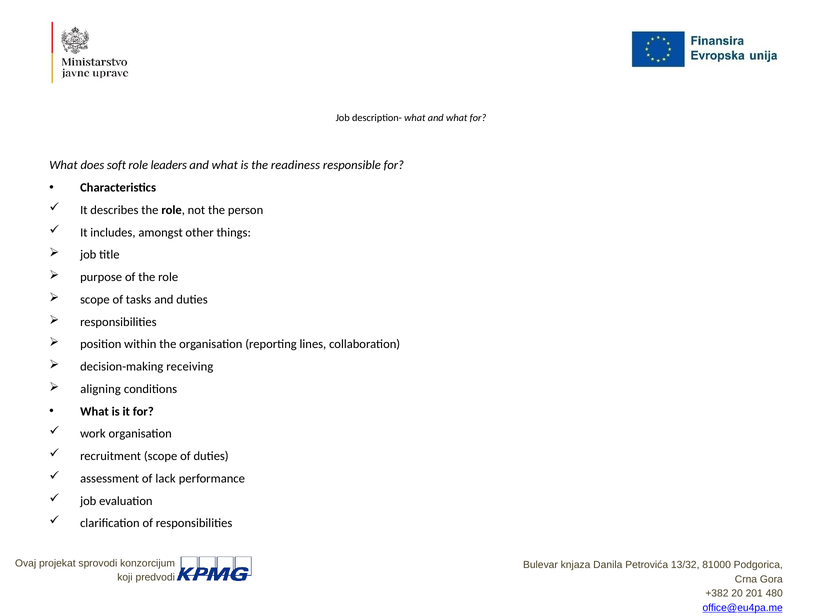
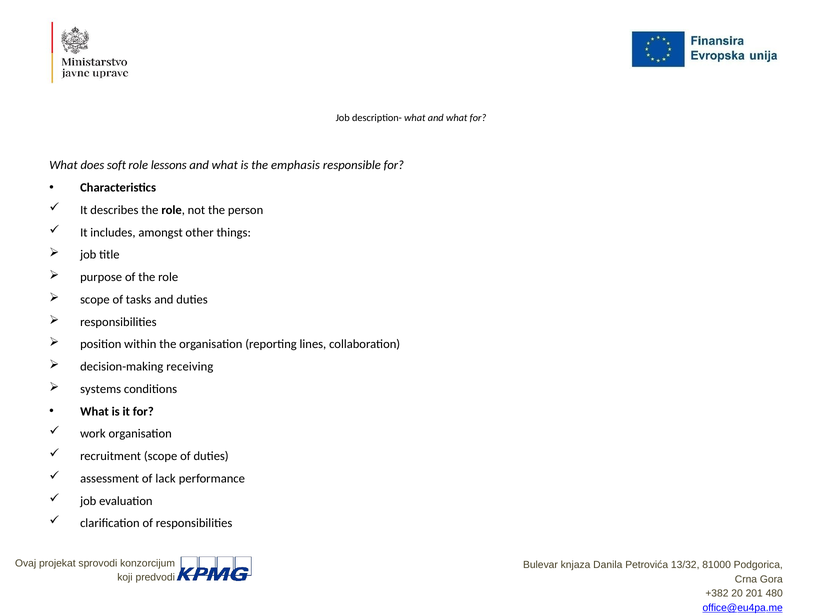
leaders: leaders -> lessons
readiness: readiness -> emphasis
aligning: aligning -> systems
